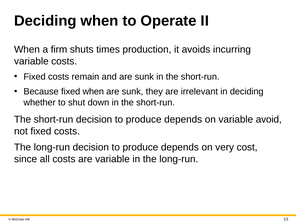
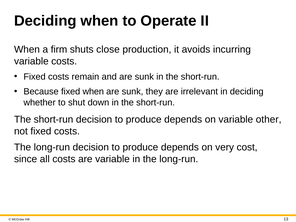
times: times -> close
avoid: avoid -> other
